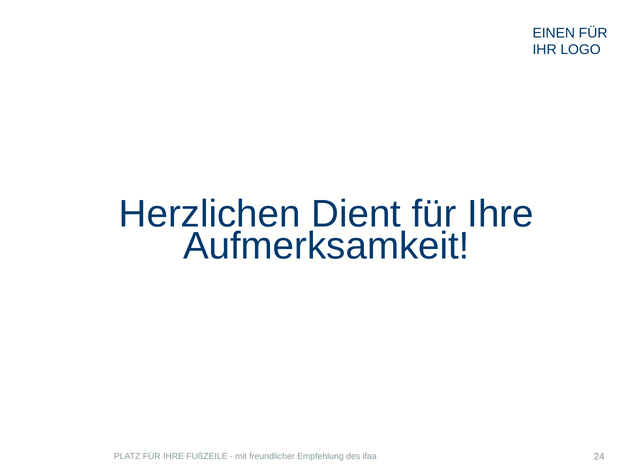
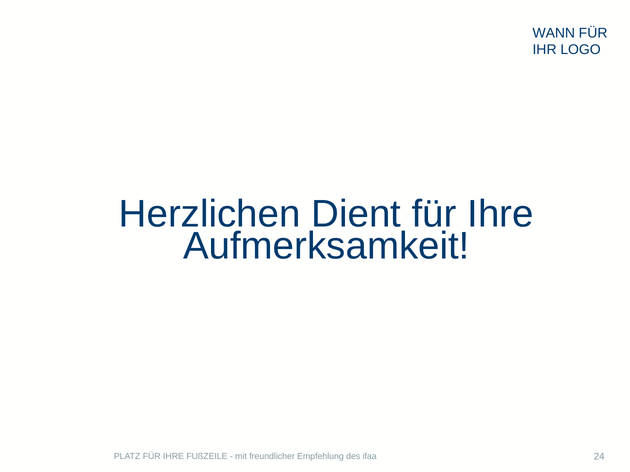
EINEN: EINEN -> WANN
